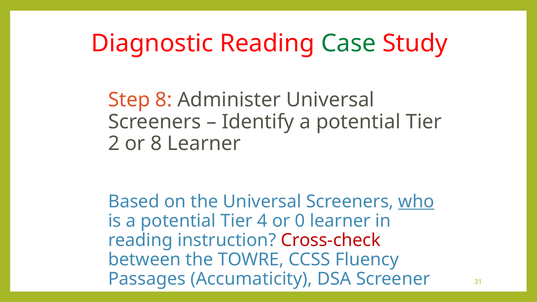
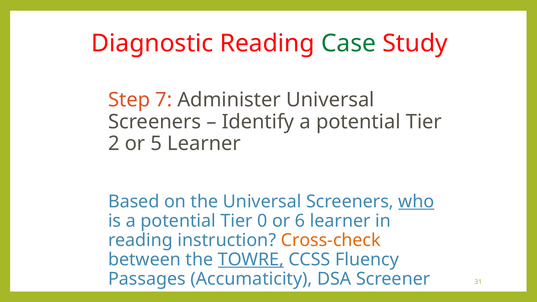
Step 8: 8 -> 7
or 8: 8 -> 5
4: 4 -> 0
0: 0 -> 6
Cross-check colour: red -> orange
TOWRE underline: none -> present
